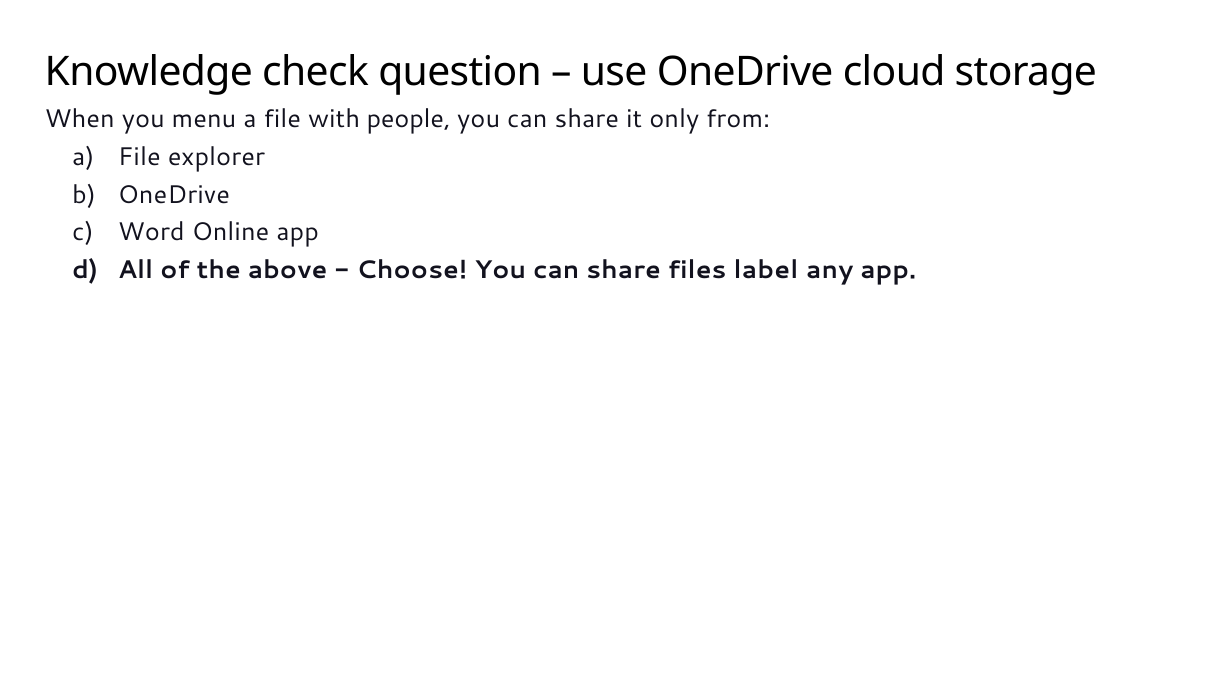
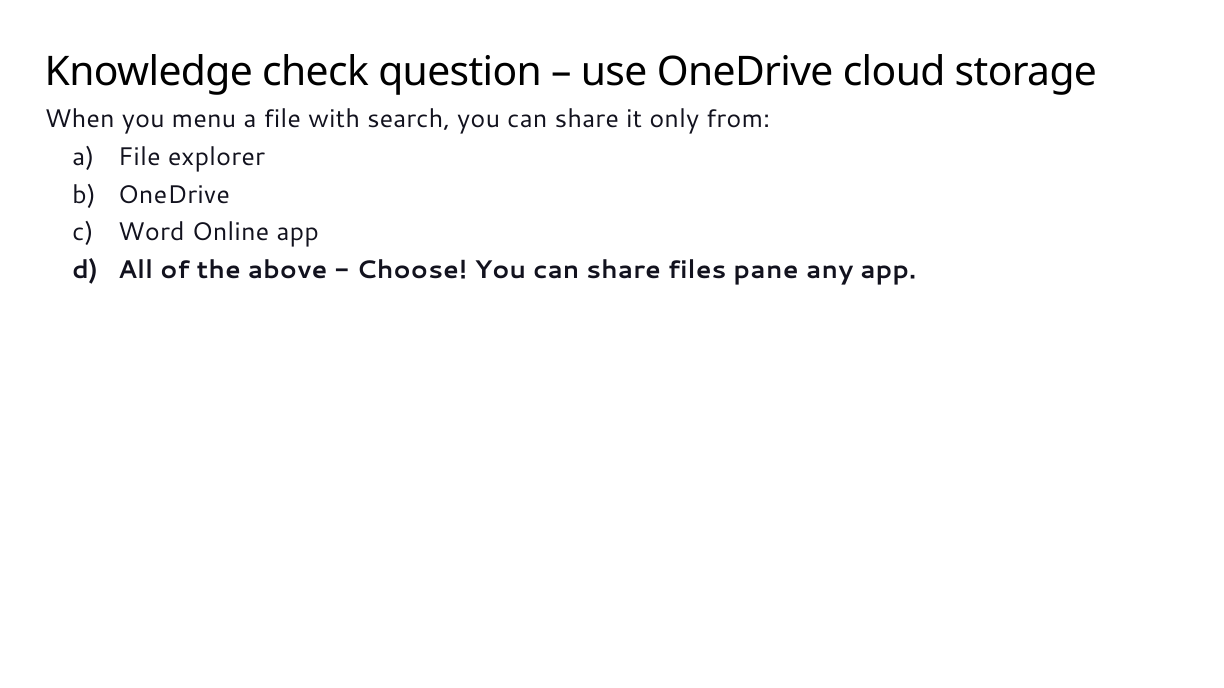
people: people -> search
label: label -> pane
